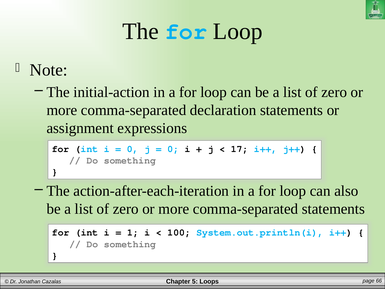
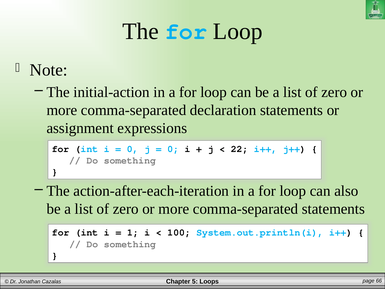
17: 17 -> 22
